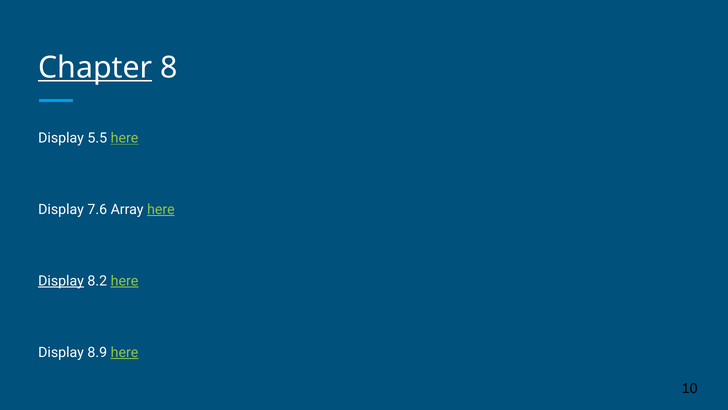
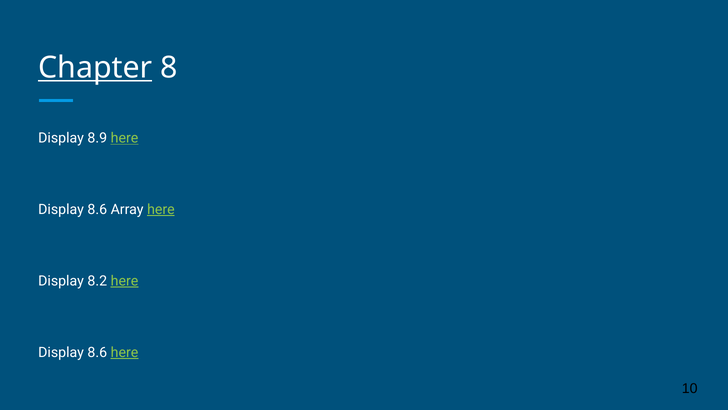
5.5: 5.5 -> 8.9
7.6 at (97, 209): 7.6 -> 8.6
Display at (61, 281) underline: present -> none
8.9 at (97, 352): 8.9 -> 8.6
